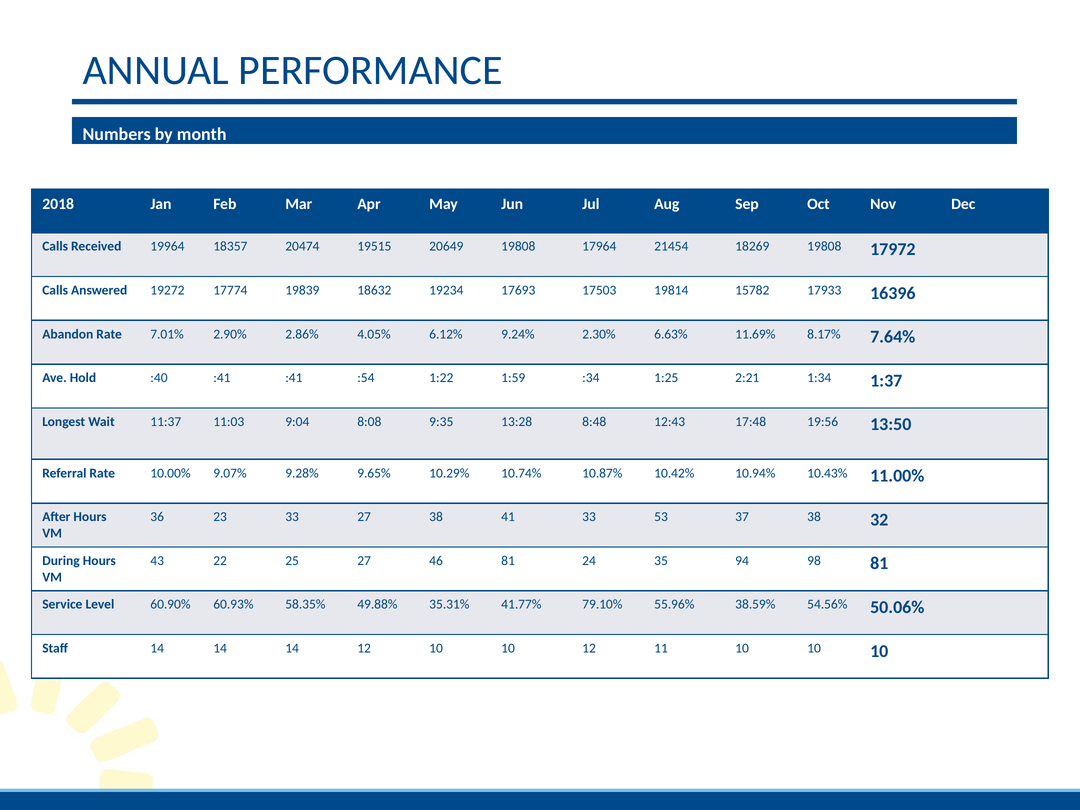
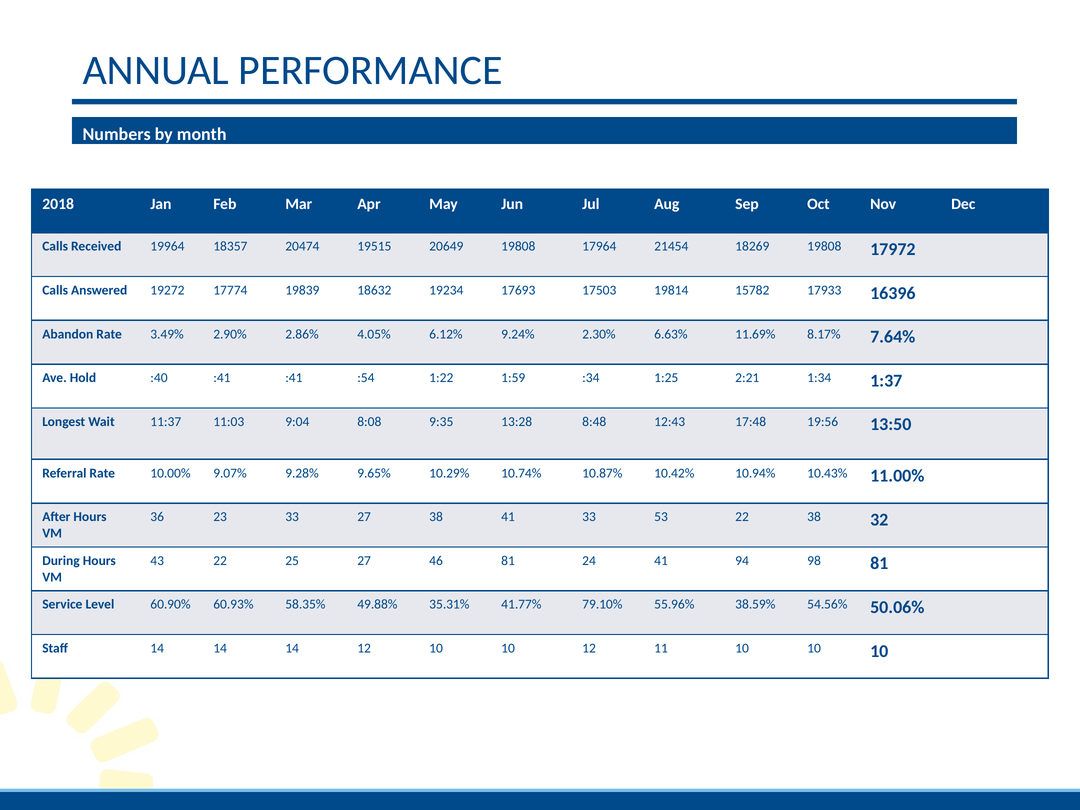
7.01%: 7.01% -> 3.49%
53 37: 37 -> 22
24 35: 35 -> 41
